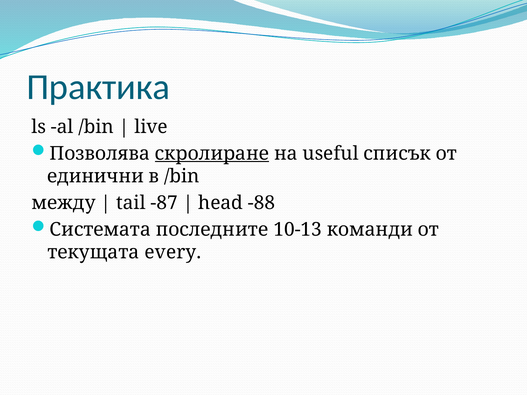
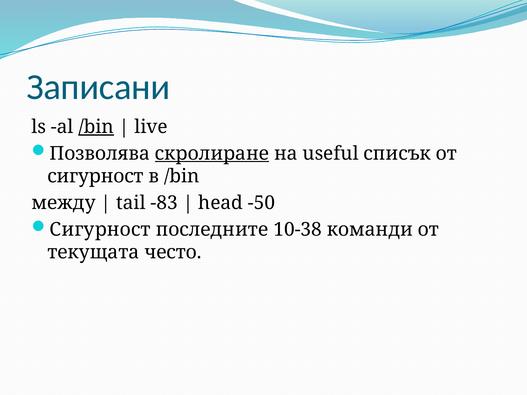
Практика: Практика -> Записани
/bin at (96, 127) underline: none -> present
единични at (96, 176): единични -> сигурност
-87: -87 -> -83
-88: -88 -> -50
Системата at (100, 230): Системата -> Сигурност
10-13: 10-13 -> 10-38
every: every -> често
